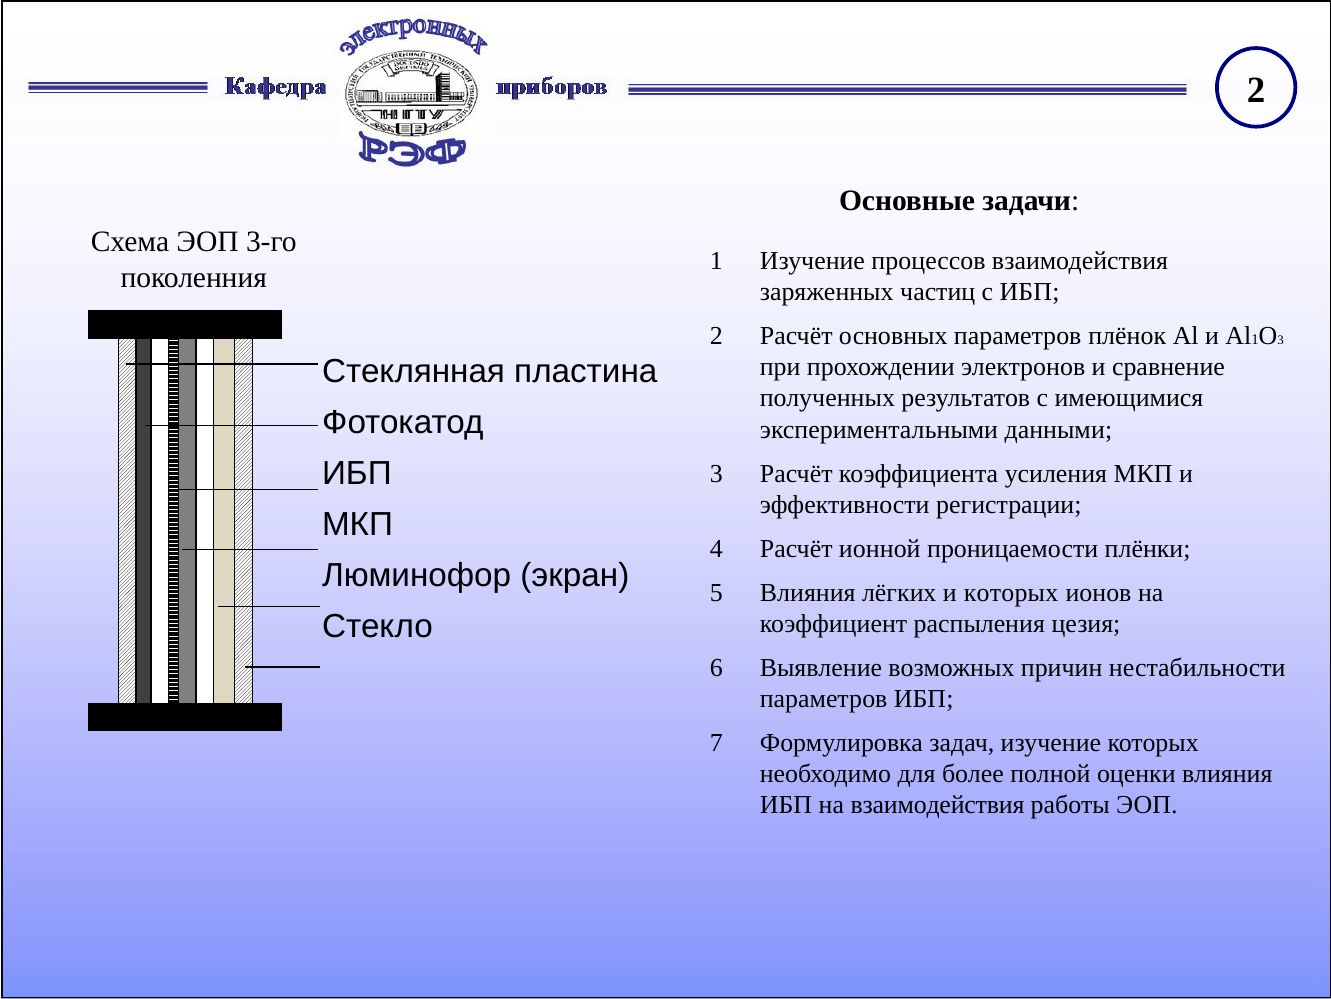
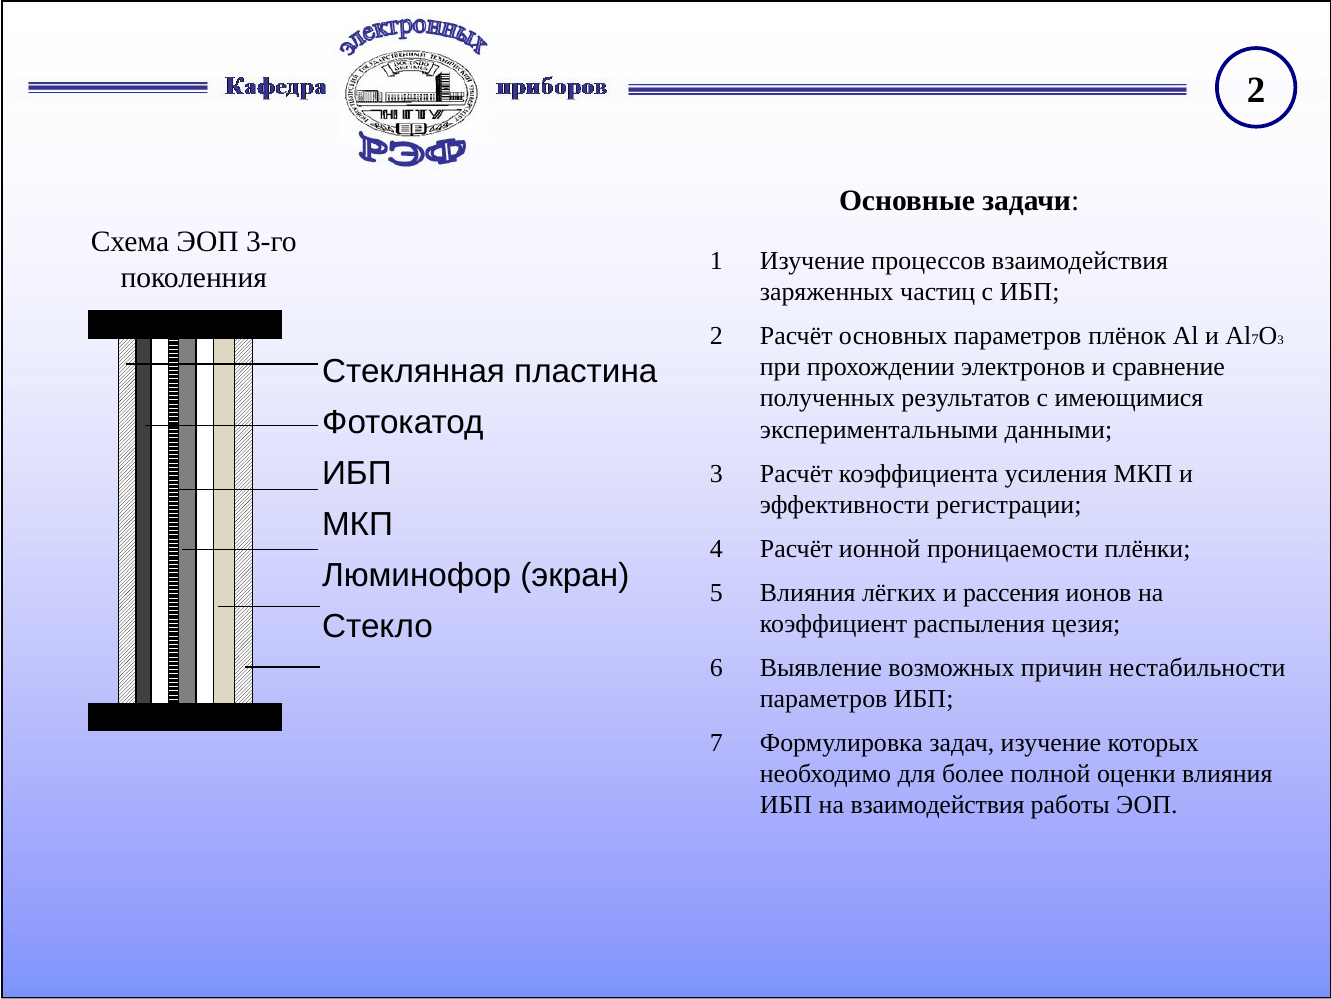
Al 1: 1 -> 7
и которых: которых -> рассения
